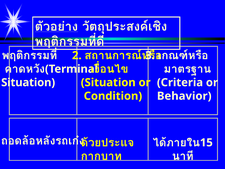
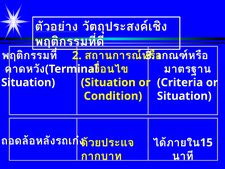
Behavior at (184, 96): Behavior -> Situation
